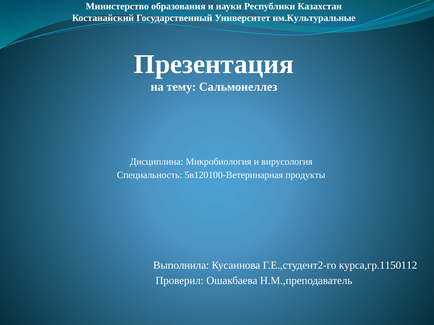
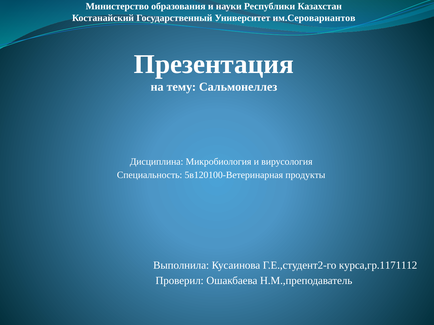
им.Культуральные: им.Культуральные -> им.Серовариантов
курса,гр.1150112: курса,гр.1150112 -> курса,гр.1171112
